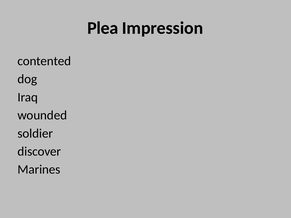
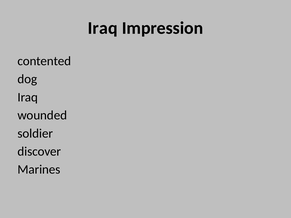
Plea at (103, 28): Plea -> Iraq
